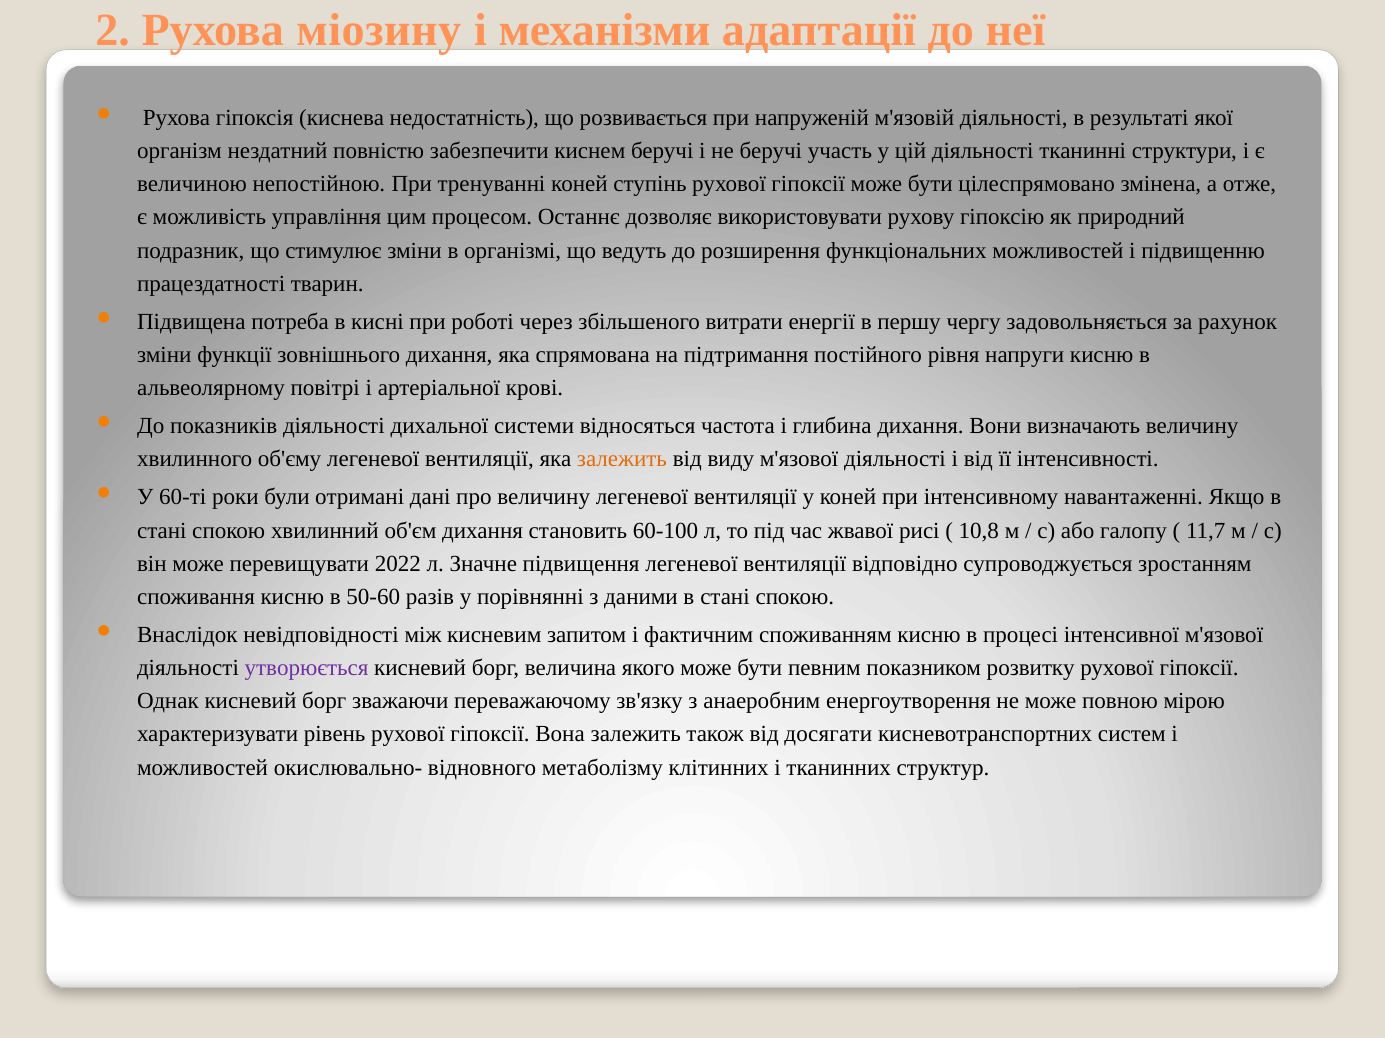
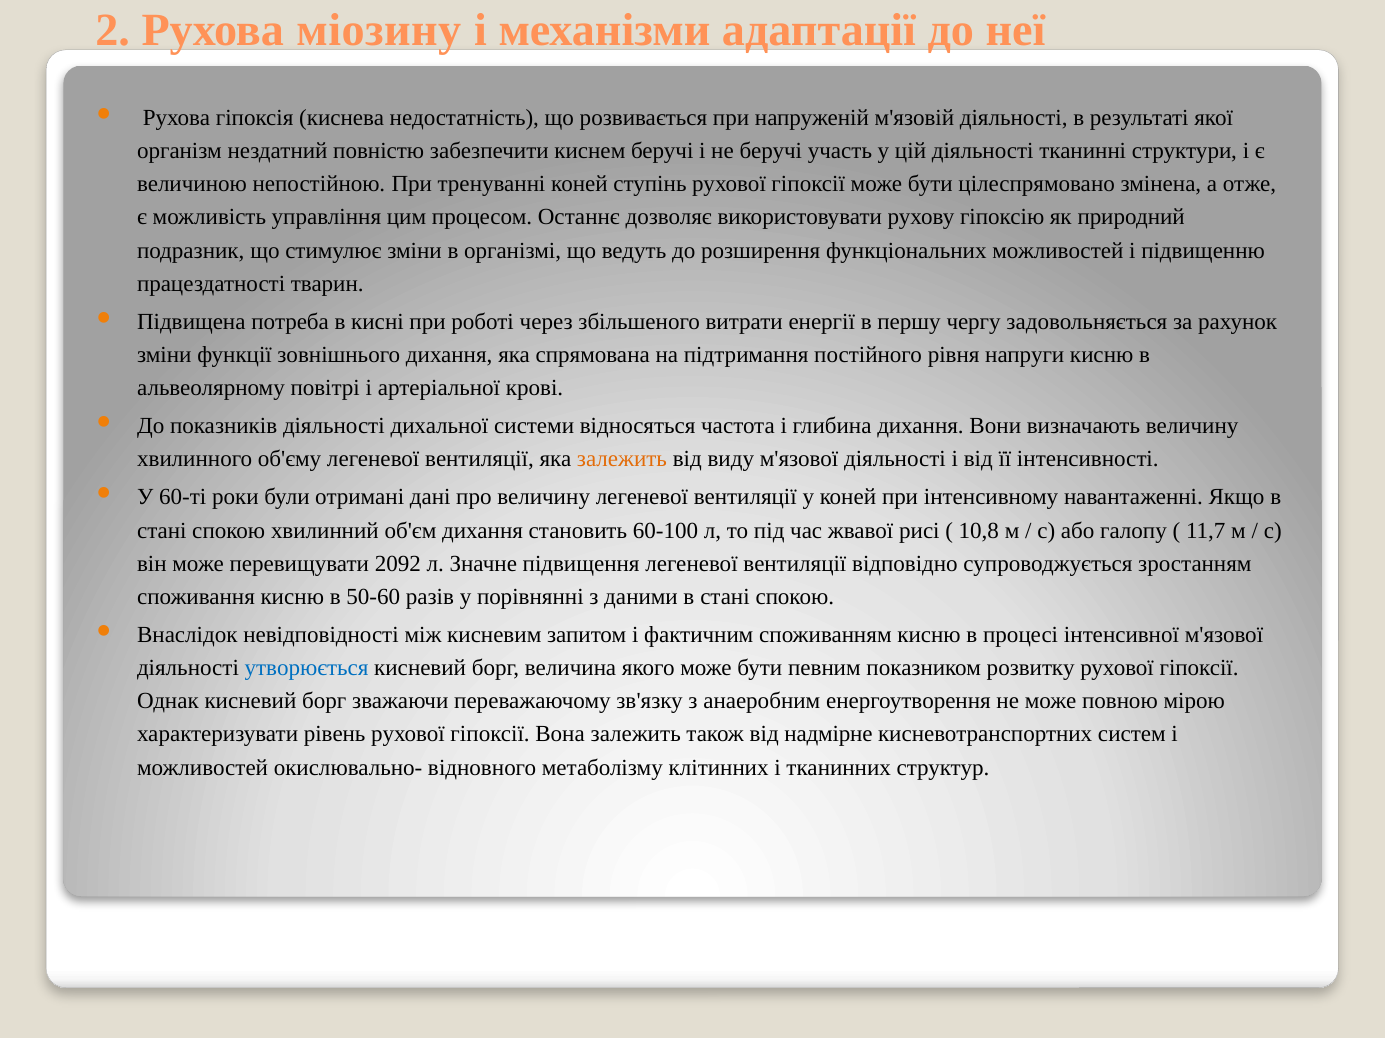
2022: 2022 -> 2092
утворюється colour: purple -> blue
досягати: досягати -> надмірне
